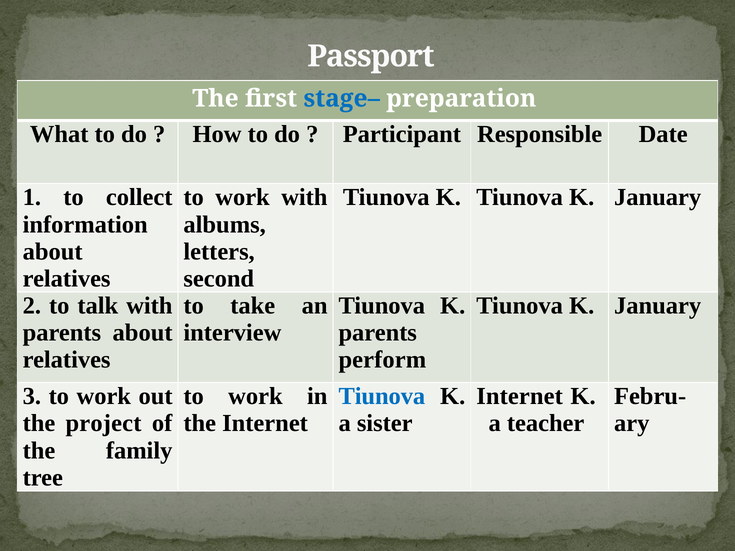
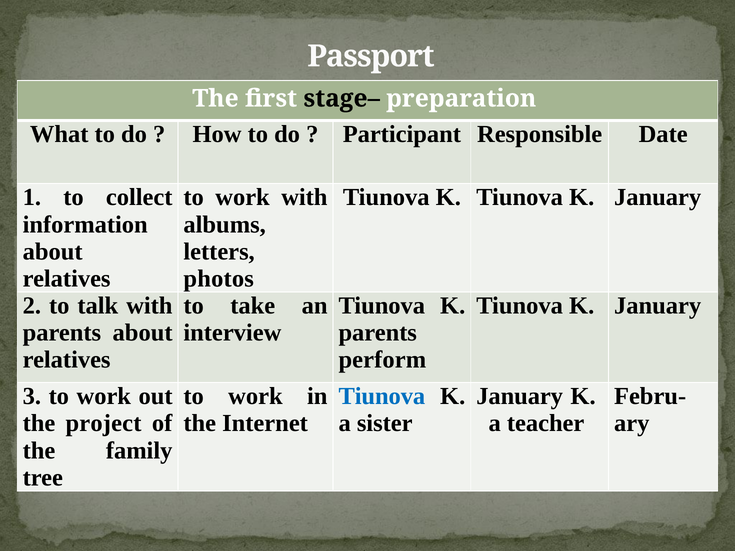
stage– colour: blue -> black
second: second -> photos
Internet at (520, 396): Internet -> January
